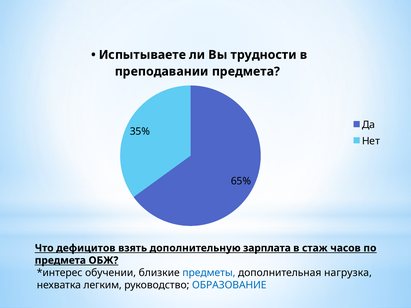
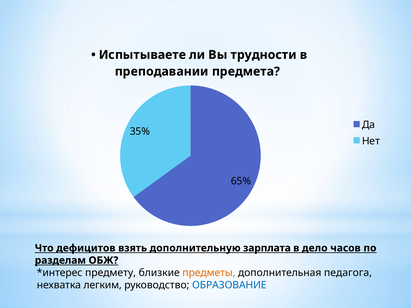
стаж: стаж -> дело
предмета at (60, 261): предмета -> разделам
обучении: обучении -> предмету
предметы colour: blue -> orange
нагрузка: нагрузка -> педагога
